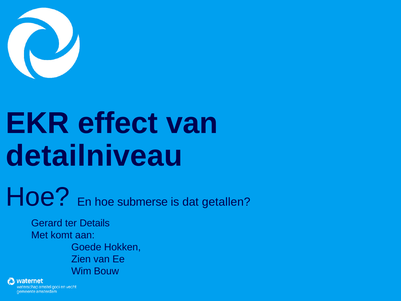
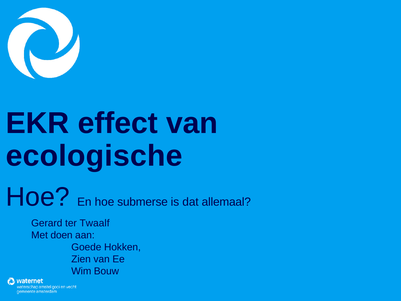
detailniveau: detailniveau -> ecologische
getallen: getallen -> allemaal
Details: Details -> Twaalf
komt: komt -> doen
